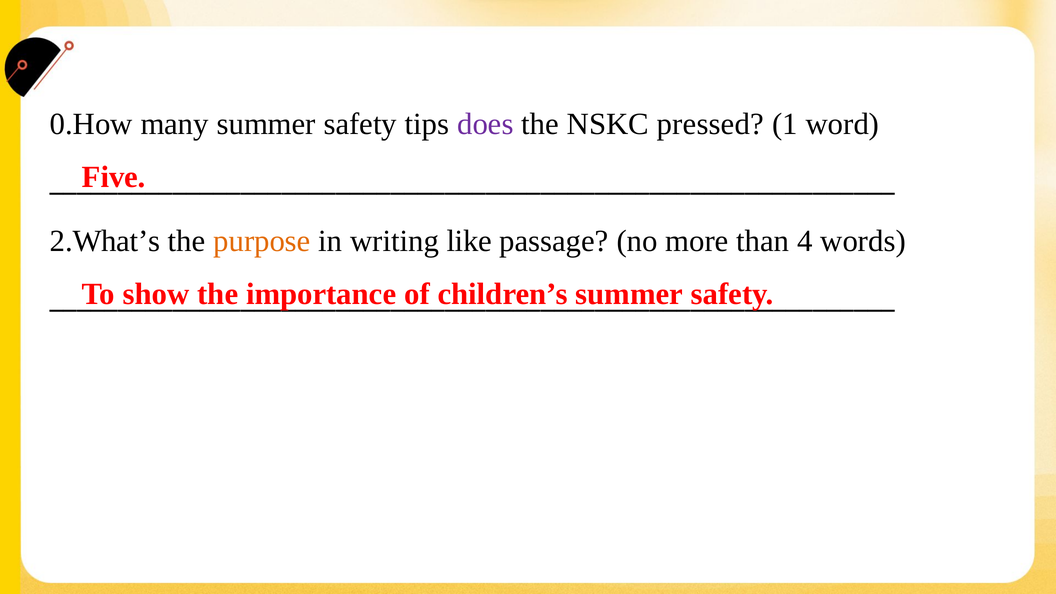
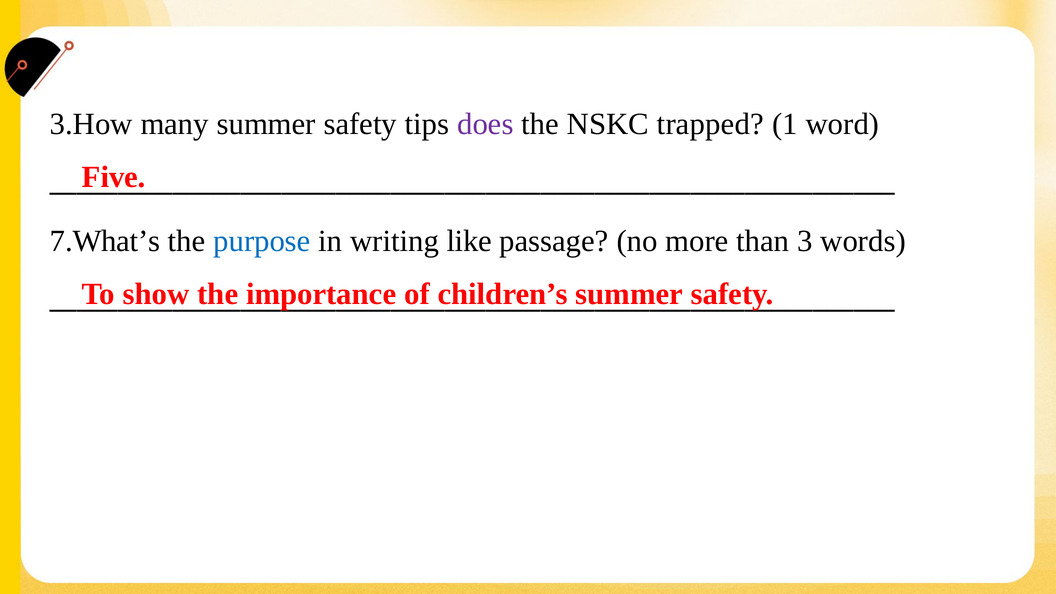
0.How: 0.How -> 3.How
pressed: pressed -> trapped
2.What’s: 2.What’s -> 7.What’s
purpose colour: orange -> blue
4: 4 -> 3
